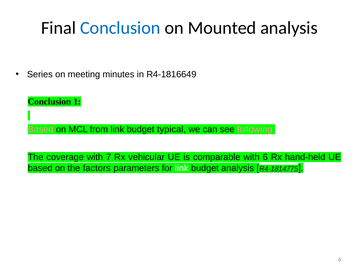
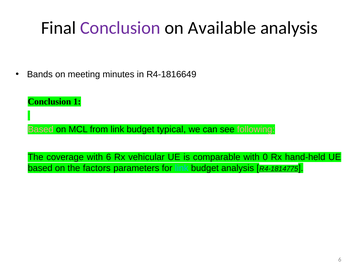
Conclusion at (120, 28) colour: blue -> purple
Mounted: Mounted -> Available
Series: Series -> Bands
with 7: 7 -> 6
with 6: 6 -> 0
link at (182, 168) colour: white -> light blue
